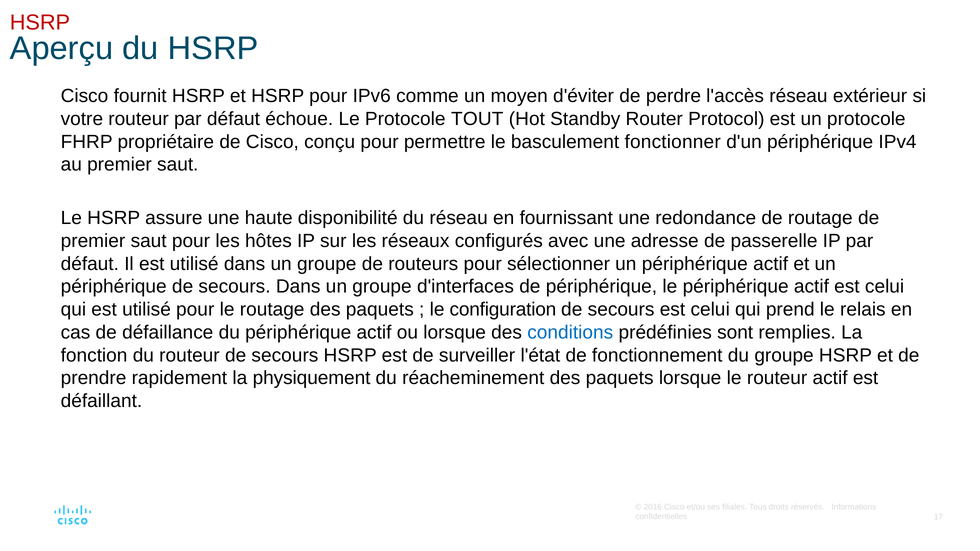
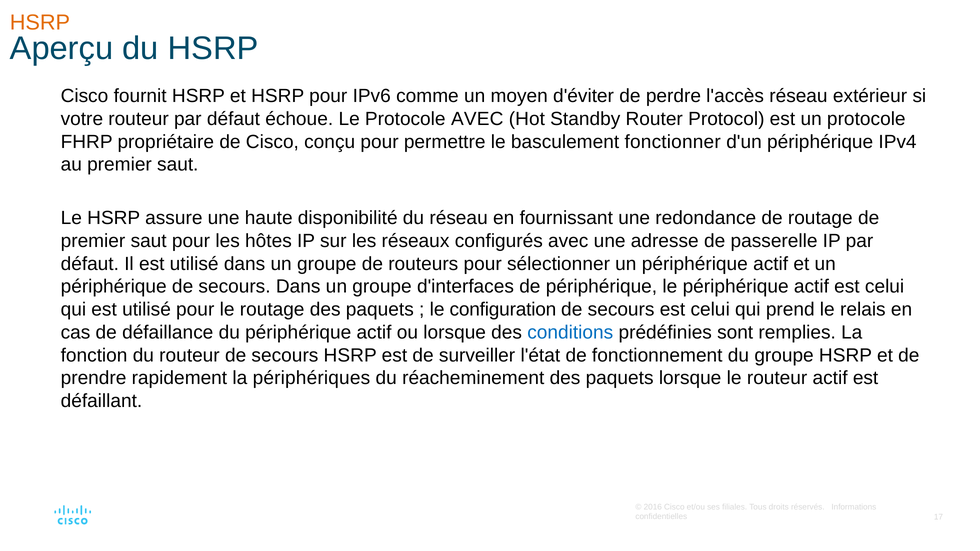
HSRP at (40, 23) colour: red -> orange
Protocole TOUT: TOUT -> AVEC
physiquement: physiquement -> périphériques
